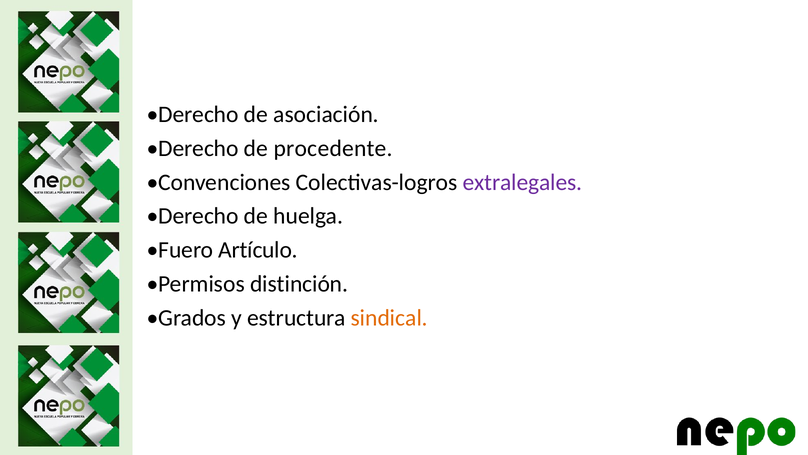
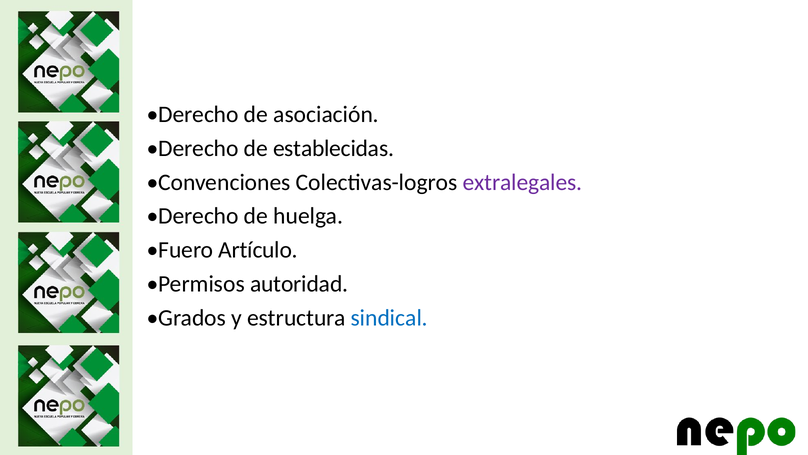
procedente: procedente -> establecidas
distinción: distinción -> autoridad
sindical colour: orange -> blue
